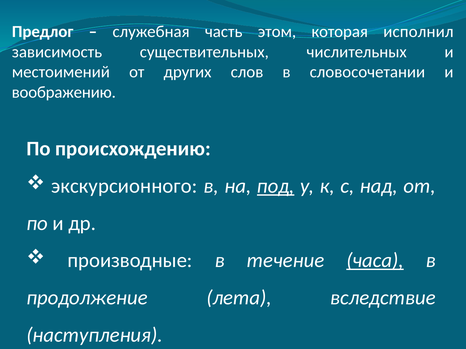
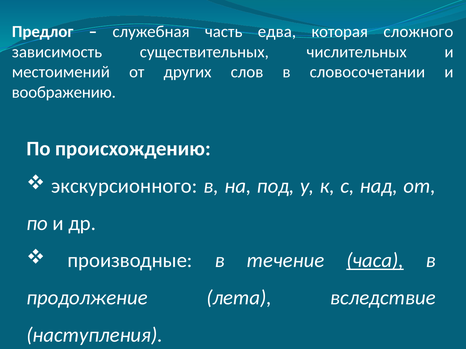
этом: этом -> едва
исполнил: исполнил -> сложного
под underline: present -> none
